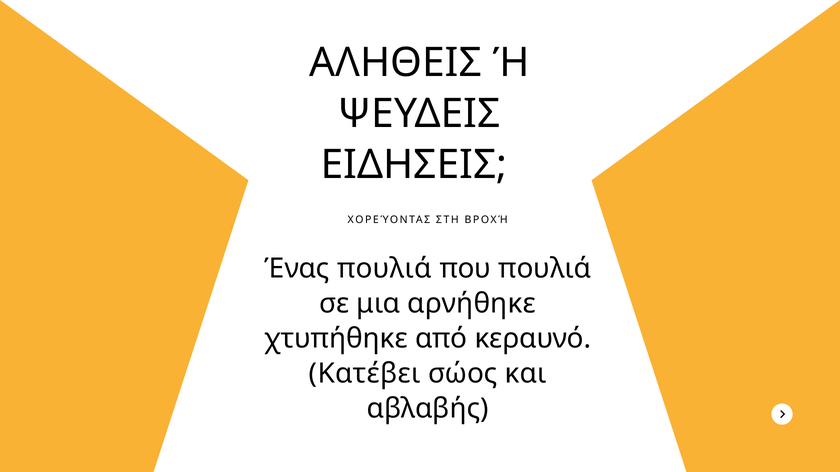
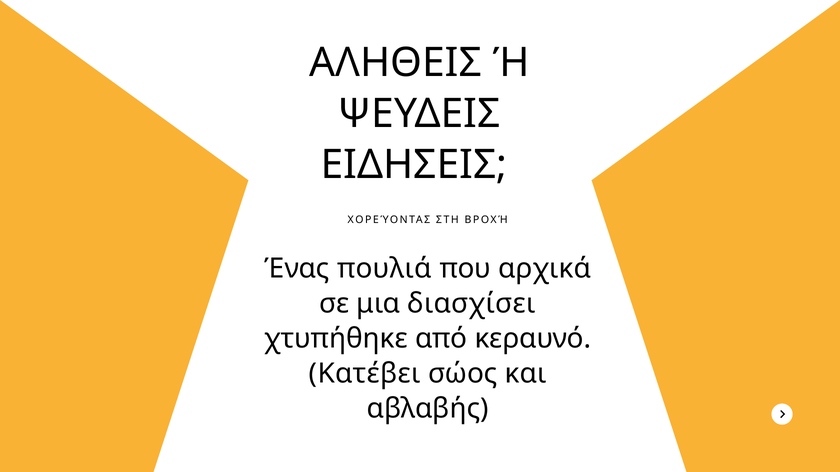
που πουλιά: πουλιά -> αρχικά
αρνήθηκε: αρνήθηκε -> διασχίσει
